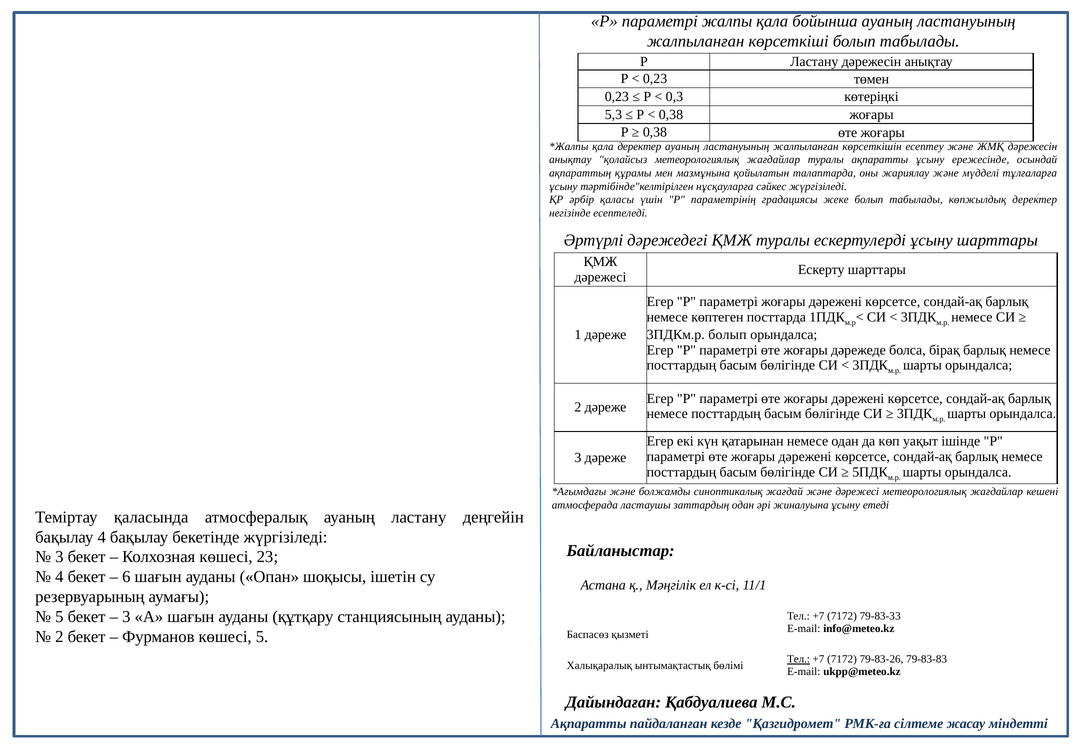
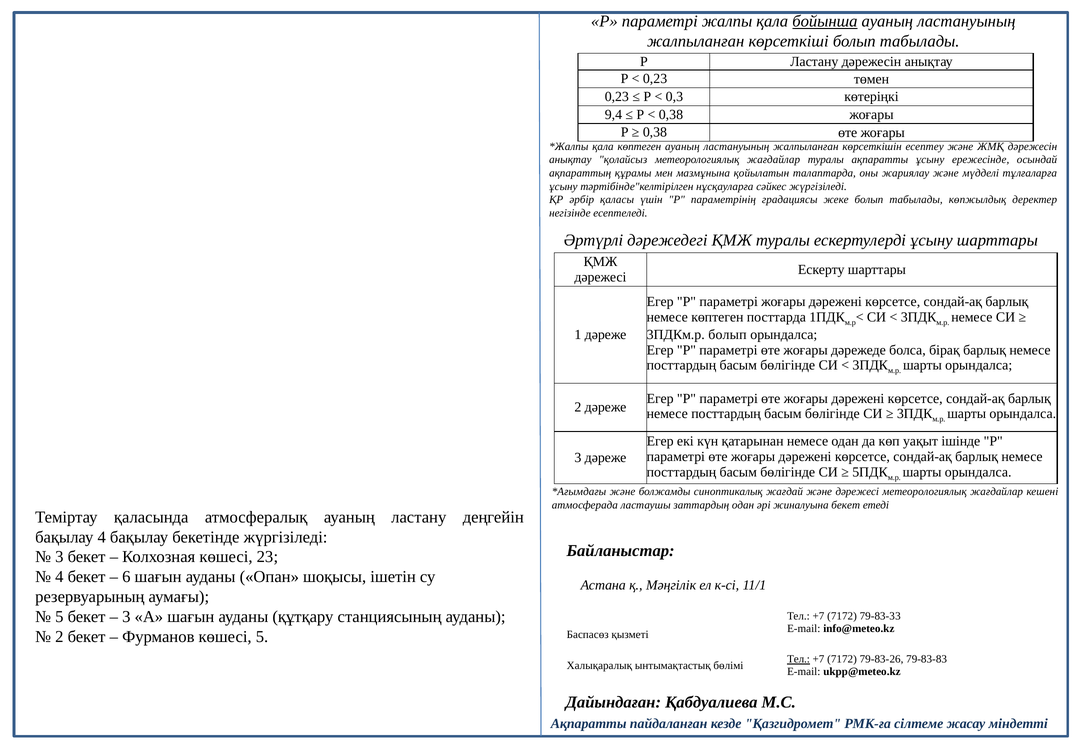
бойынша underline: none -> present
5,3: 5,3 -> 9,4
қала деректер: деректер -> көптеген
жиналуына ұсыну: ұсыну -> бекет
